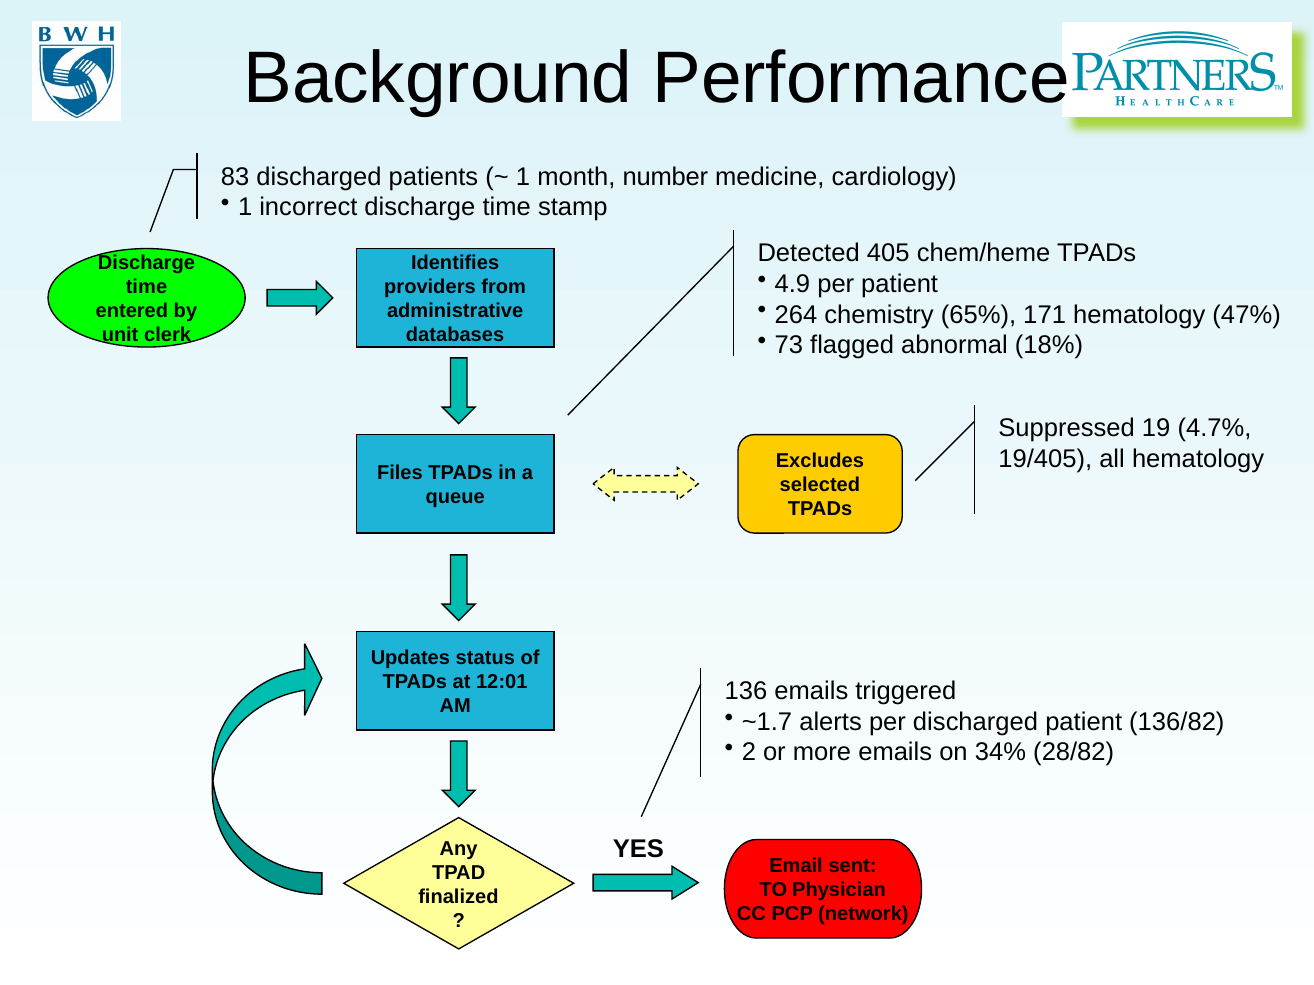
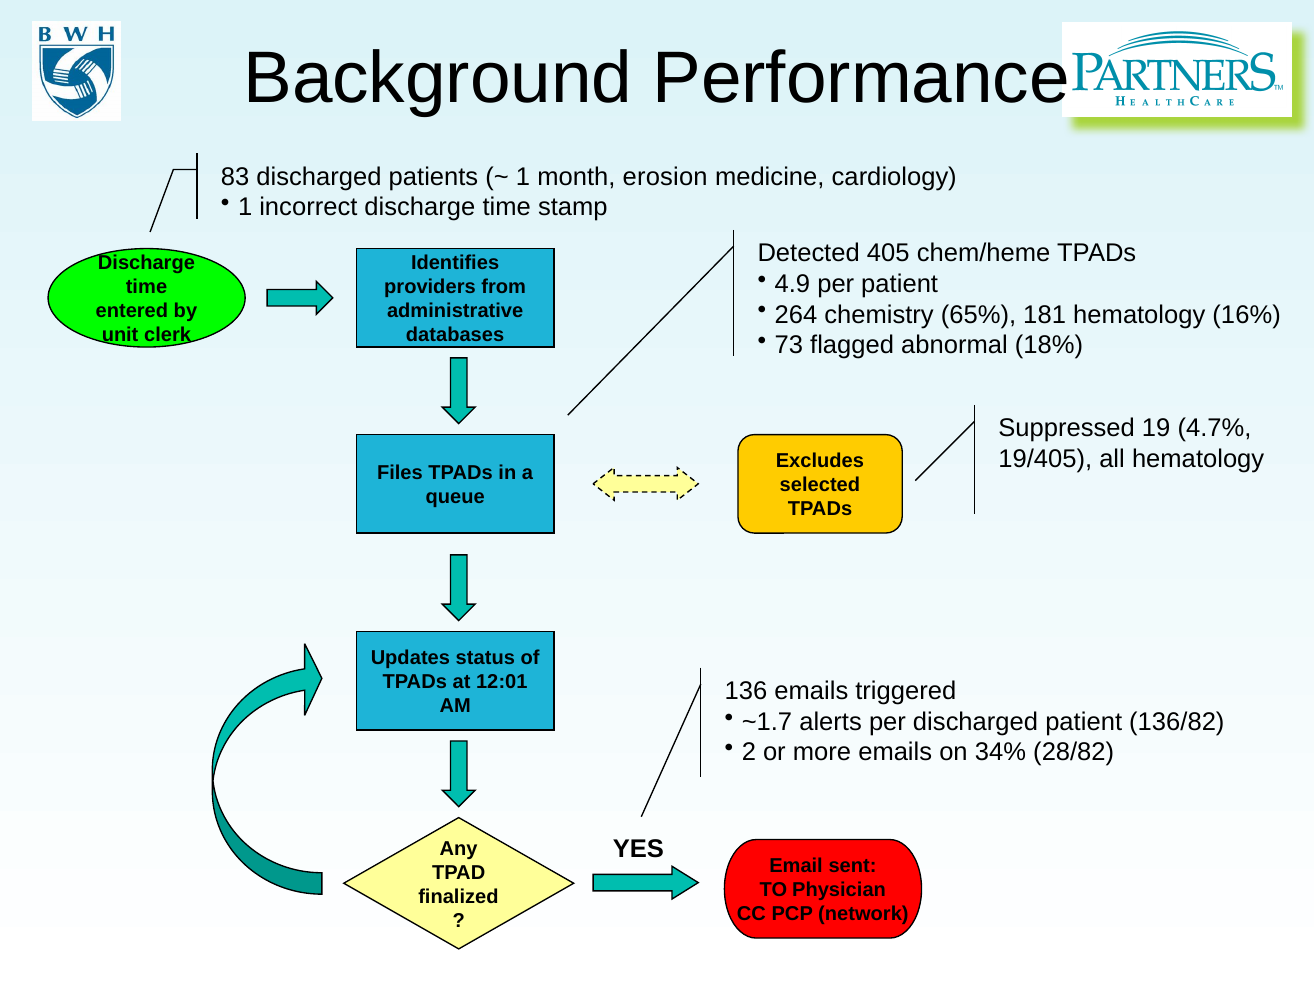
number: number -> erosion
171: 171 -> 181
47%: 47% -> 16%
